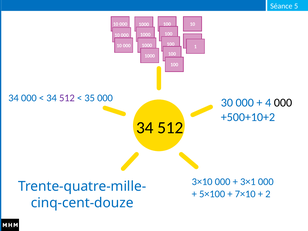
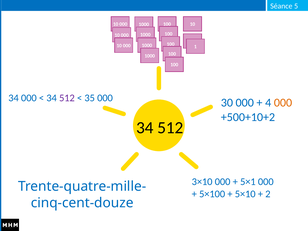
000 at (283, 103) colour: black -> orange
3×1: 3×1 -> 5×1
7×10: 7×10 -> 5×10
